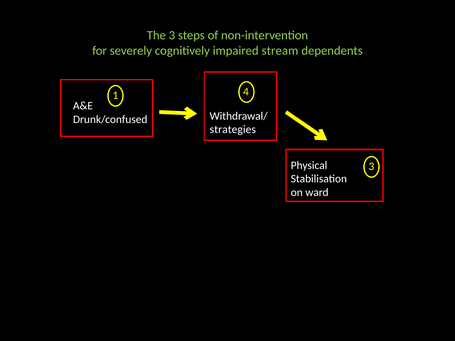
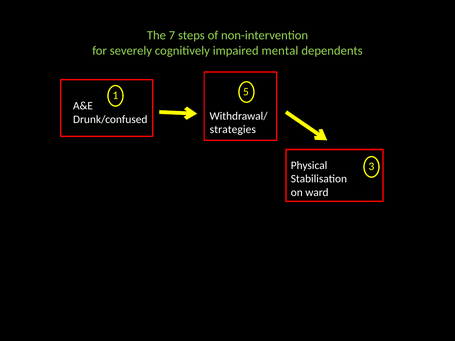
The 3: 3 -> 7
stream: stream -> mental
4: 4 -> 5
